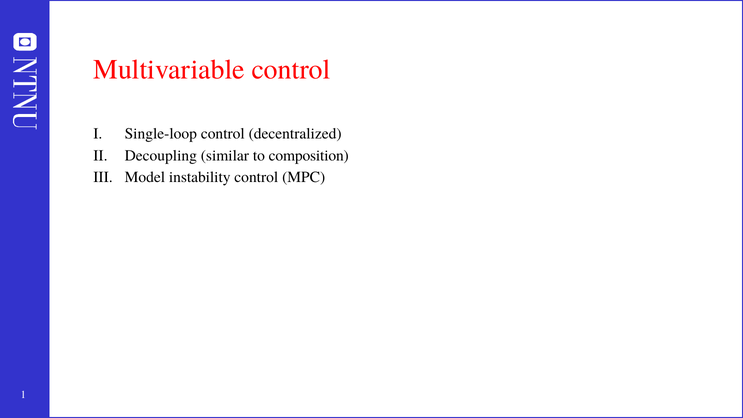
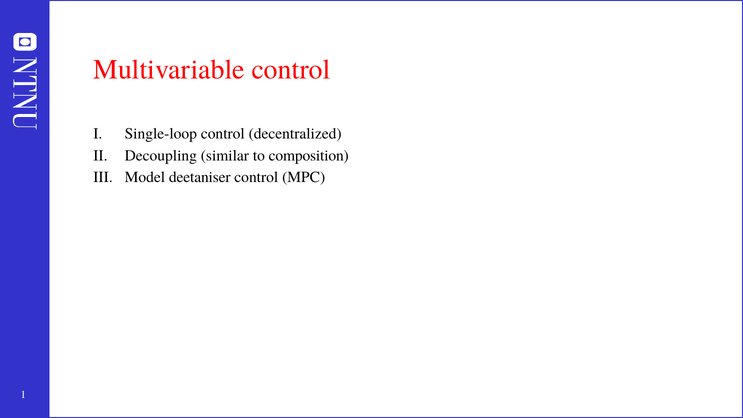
instability: instability -> deetaniser
